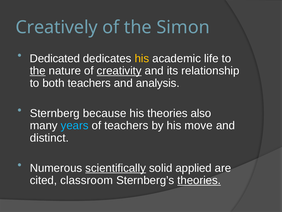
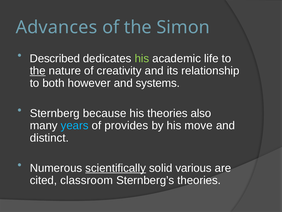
Creatively: Creatively -> Advances
Dedicated: Dedicated -> Described
his at (142, 58) colour: yellow -> light green
creativity underline: present -> none
both teachers: teachers -> however
analysis: analysis -> systems
of teachers: teachers -> provides
applied: applied -> various
theories at (199, 180) underline: present -> none
